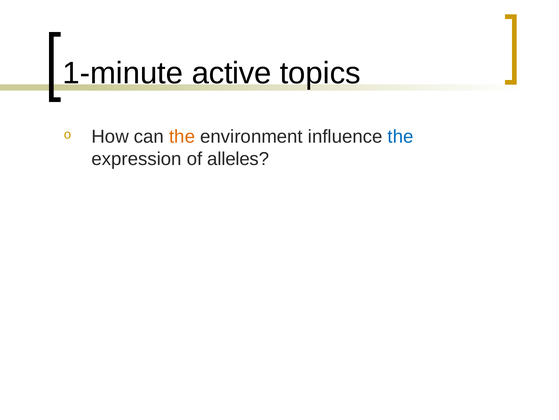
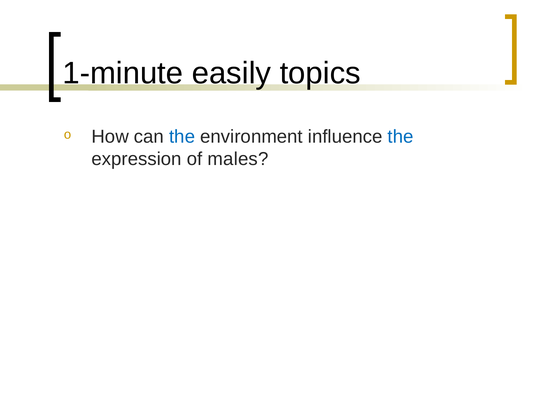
active: active -> easily
the at (182, 136) colour: orange -> blue
alleles: alleles -> males
